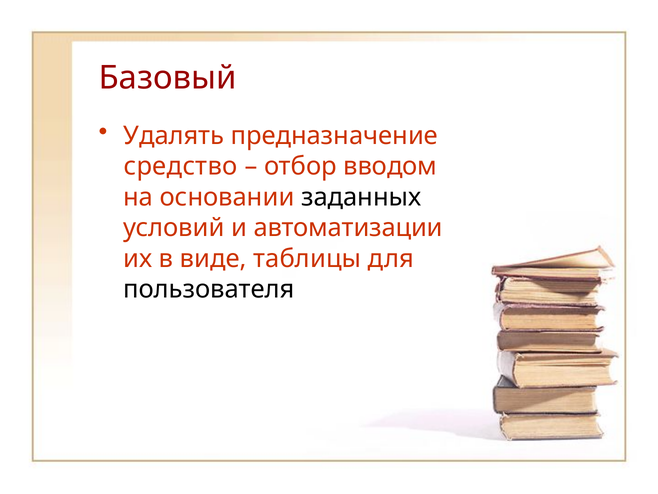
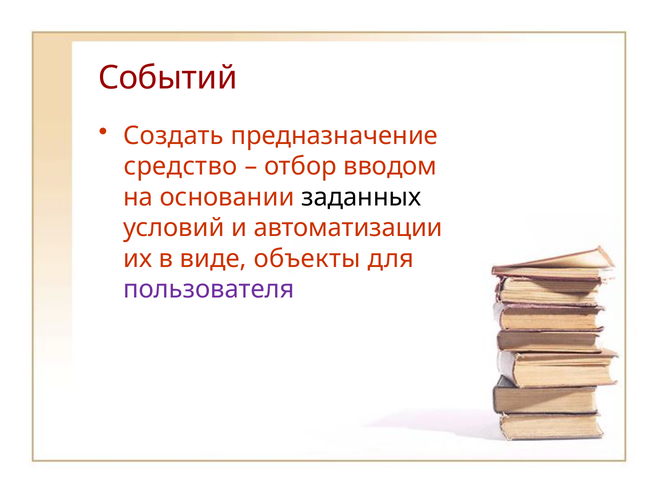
Базовый: Базовый -> Событий
Удалять: Удалять -> Создать
таблицы: таблицы -> объекты
пользователя colour: black -> purple
